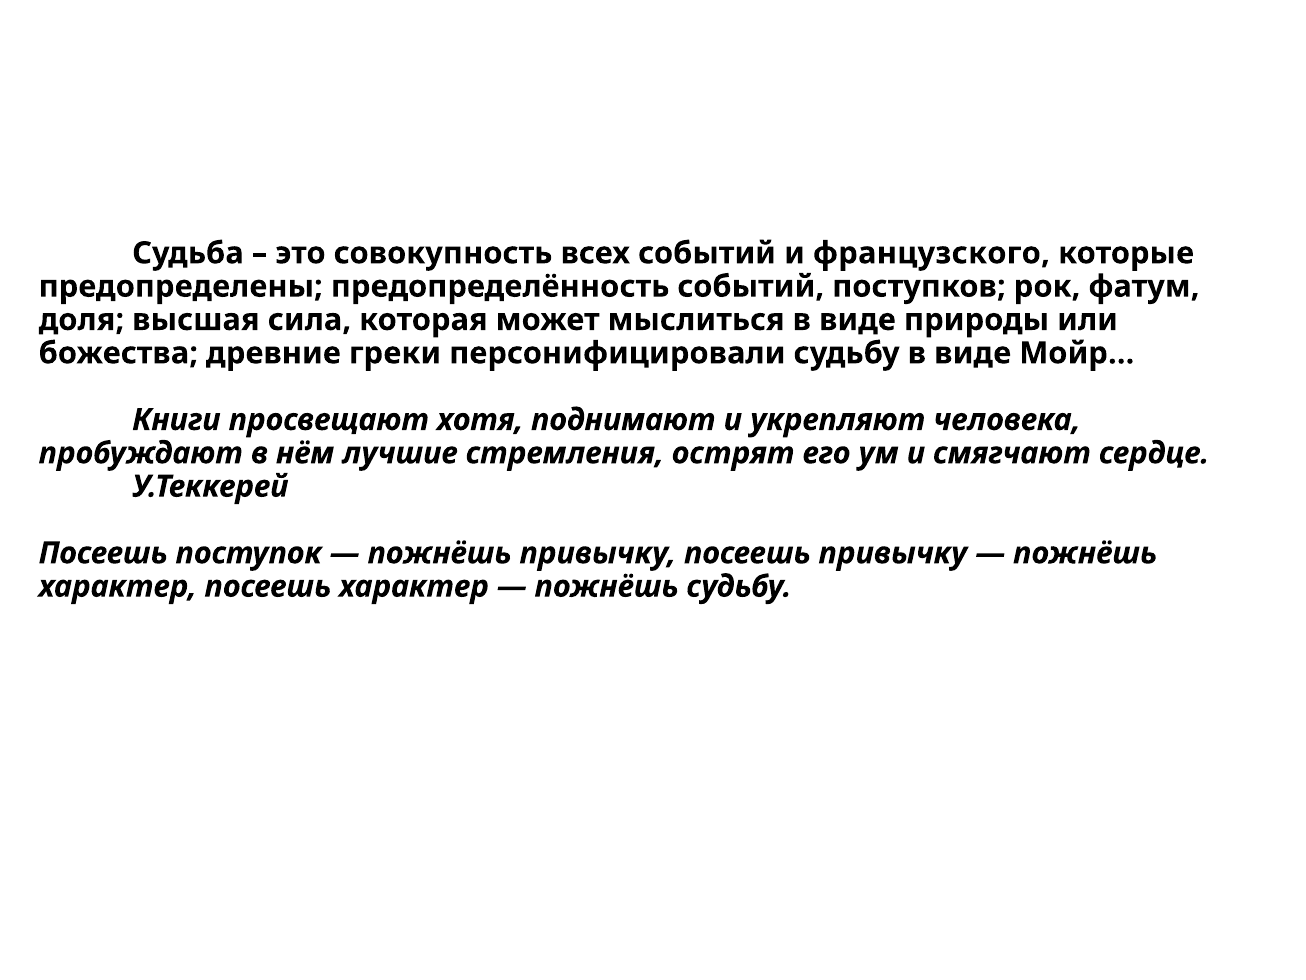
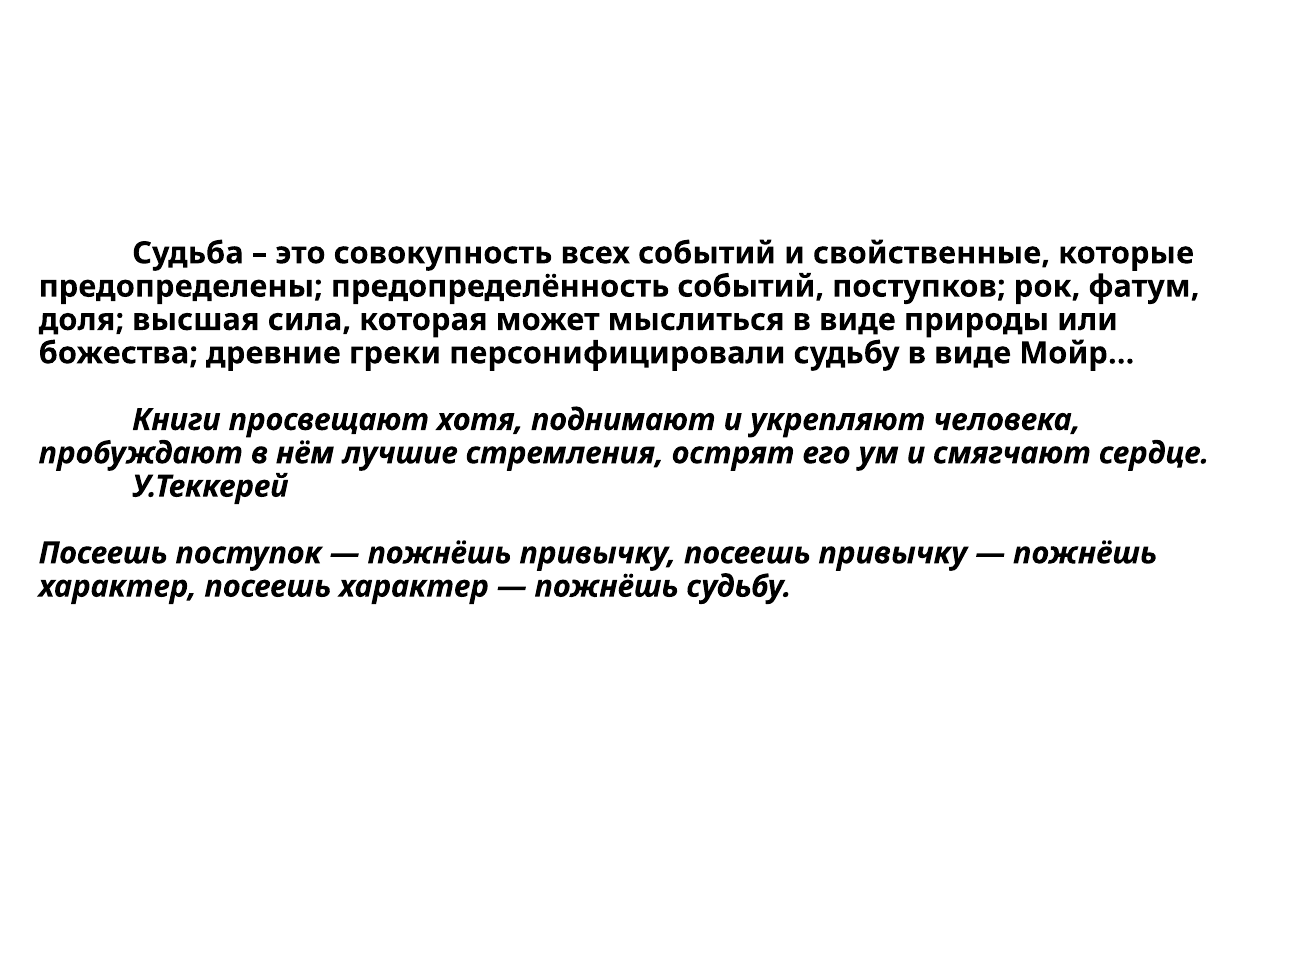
французского: французского -> свойственные
